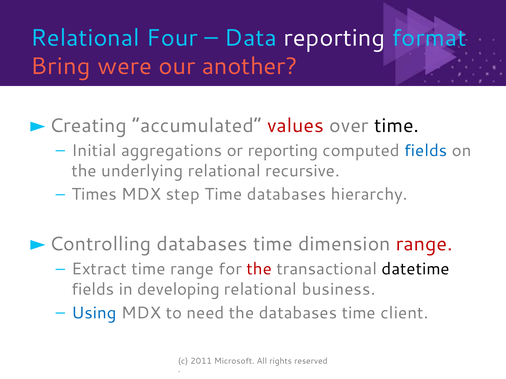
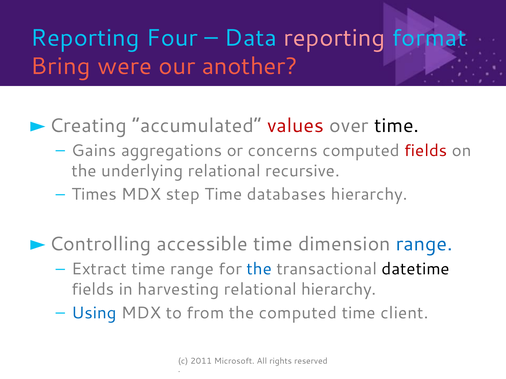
Relational at (85, 38): Relational -> Reporting
reporting at (334, 38) colour: white -> pink
Initial: Initial -> Gains
or reporting: reporting -> concerns
fields at (426, 151) colour: blue -> red
databases at (202, 244): databases -> accessible
range at (424, 244) colour: red -> blue
the at (259, 269) colour: red -> blue
developing: developing -> harvesting
relational business: business -> hierarchy
need: need -> from
the databases: databases -> computed
